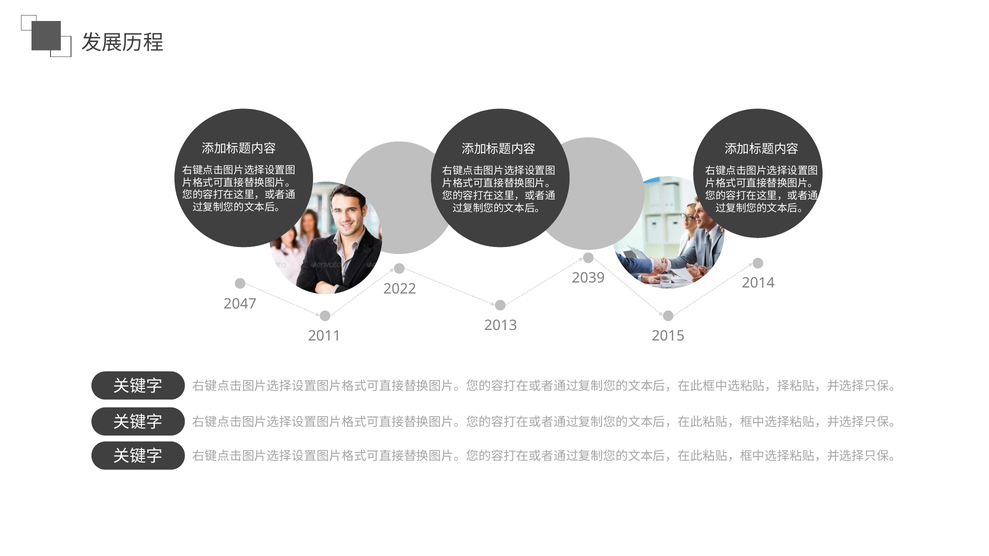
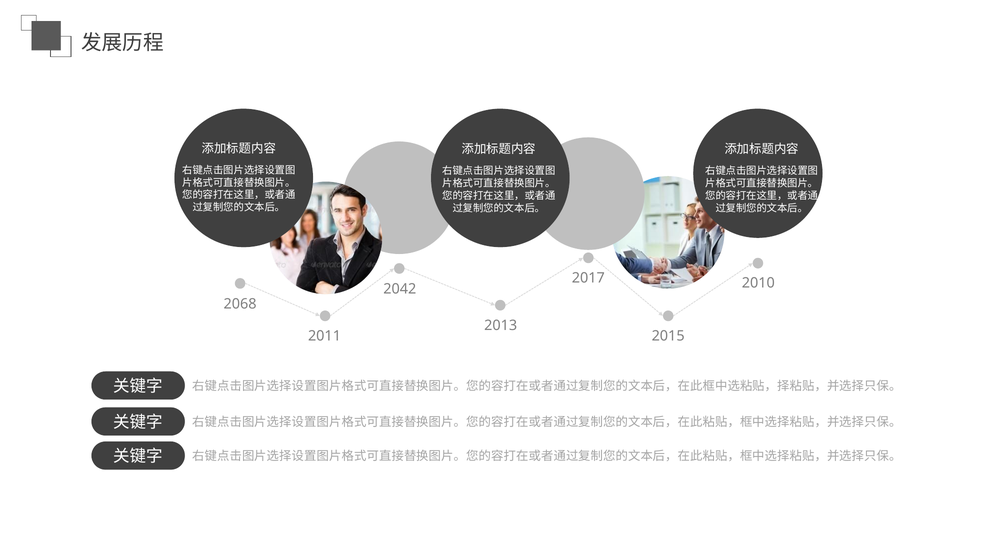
2039: 2039 -> 2017
2014: 2014 -> 2010
2022: 2022 -> 2042
2047: 2047 -> 2068
